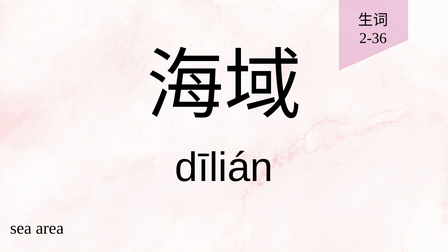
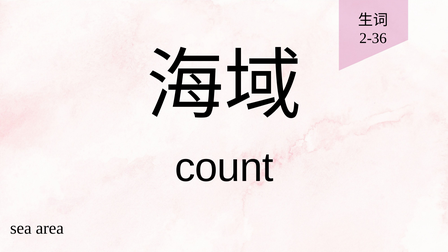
dīlián: dīlián -> count
